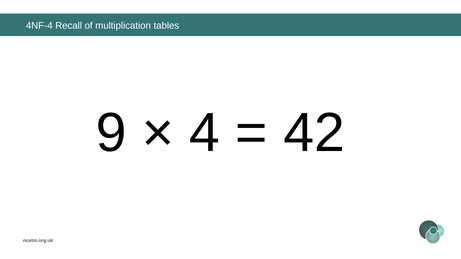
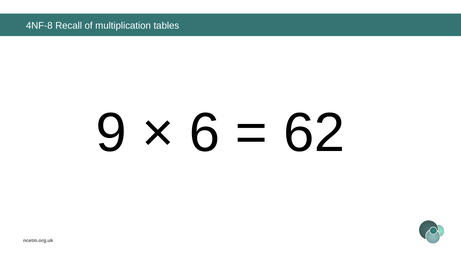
4NF-4: 4NF-4 -> 4NF-8
4: 4 -> 6
42: 42 -> 62
